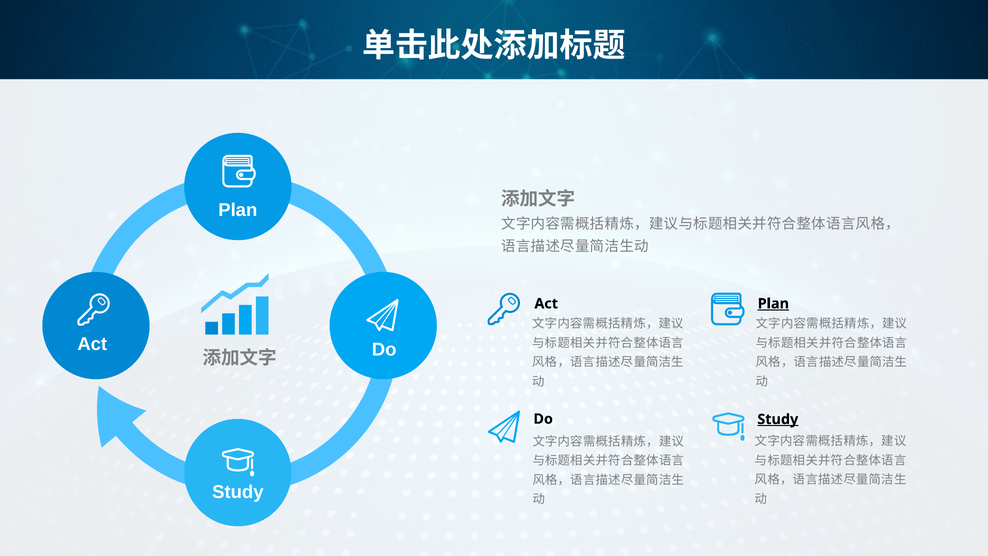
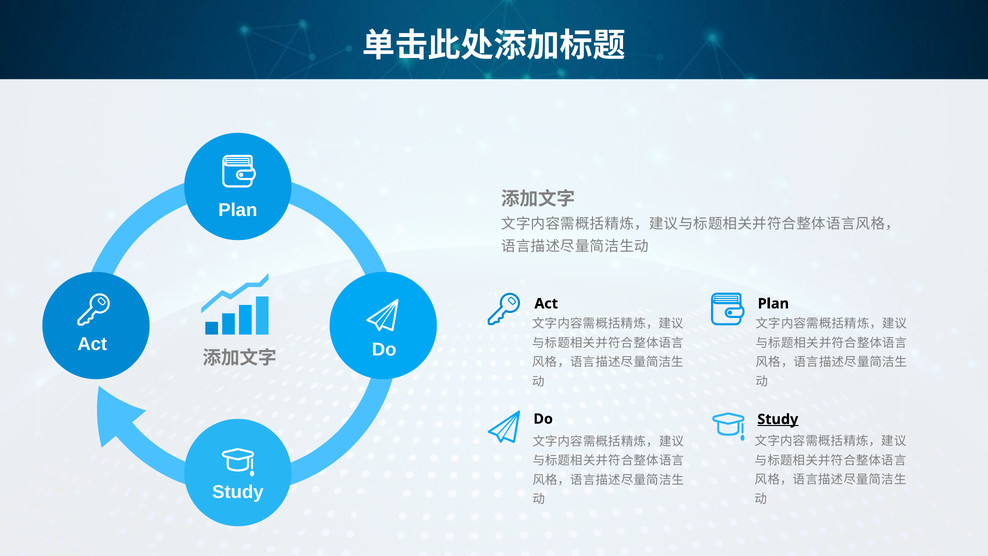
Plan at (773, 303) underline: present -> none
